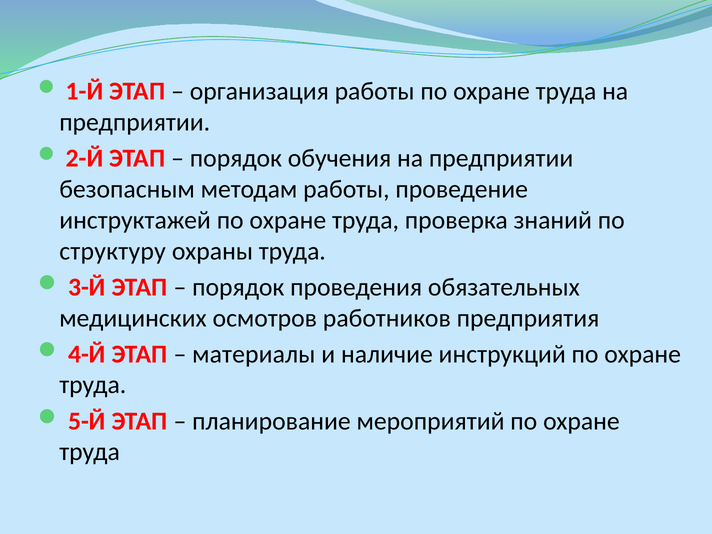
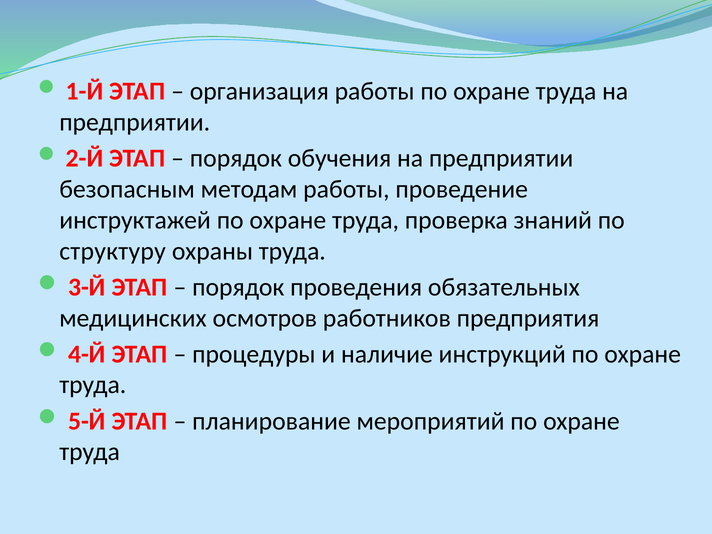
материалы: материалы -> процедуры
